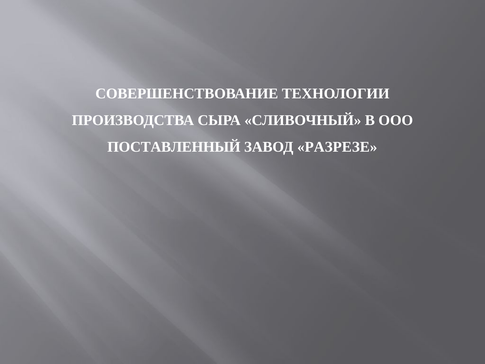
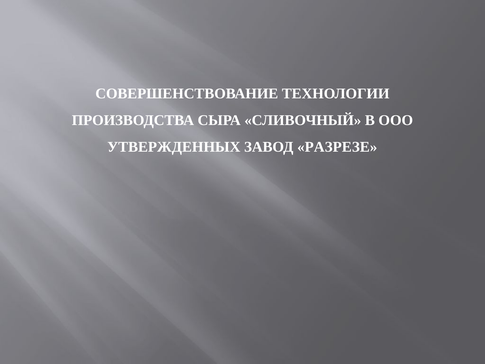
ПОСТАВЛЕННЫЙ: ПОСТАВЛЕННЫЙ -> УТВЕРЖДЕННЫХ
